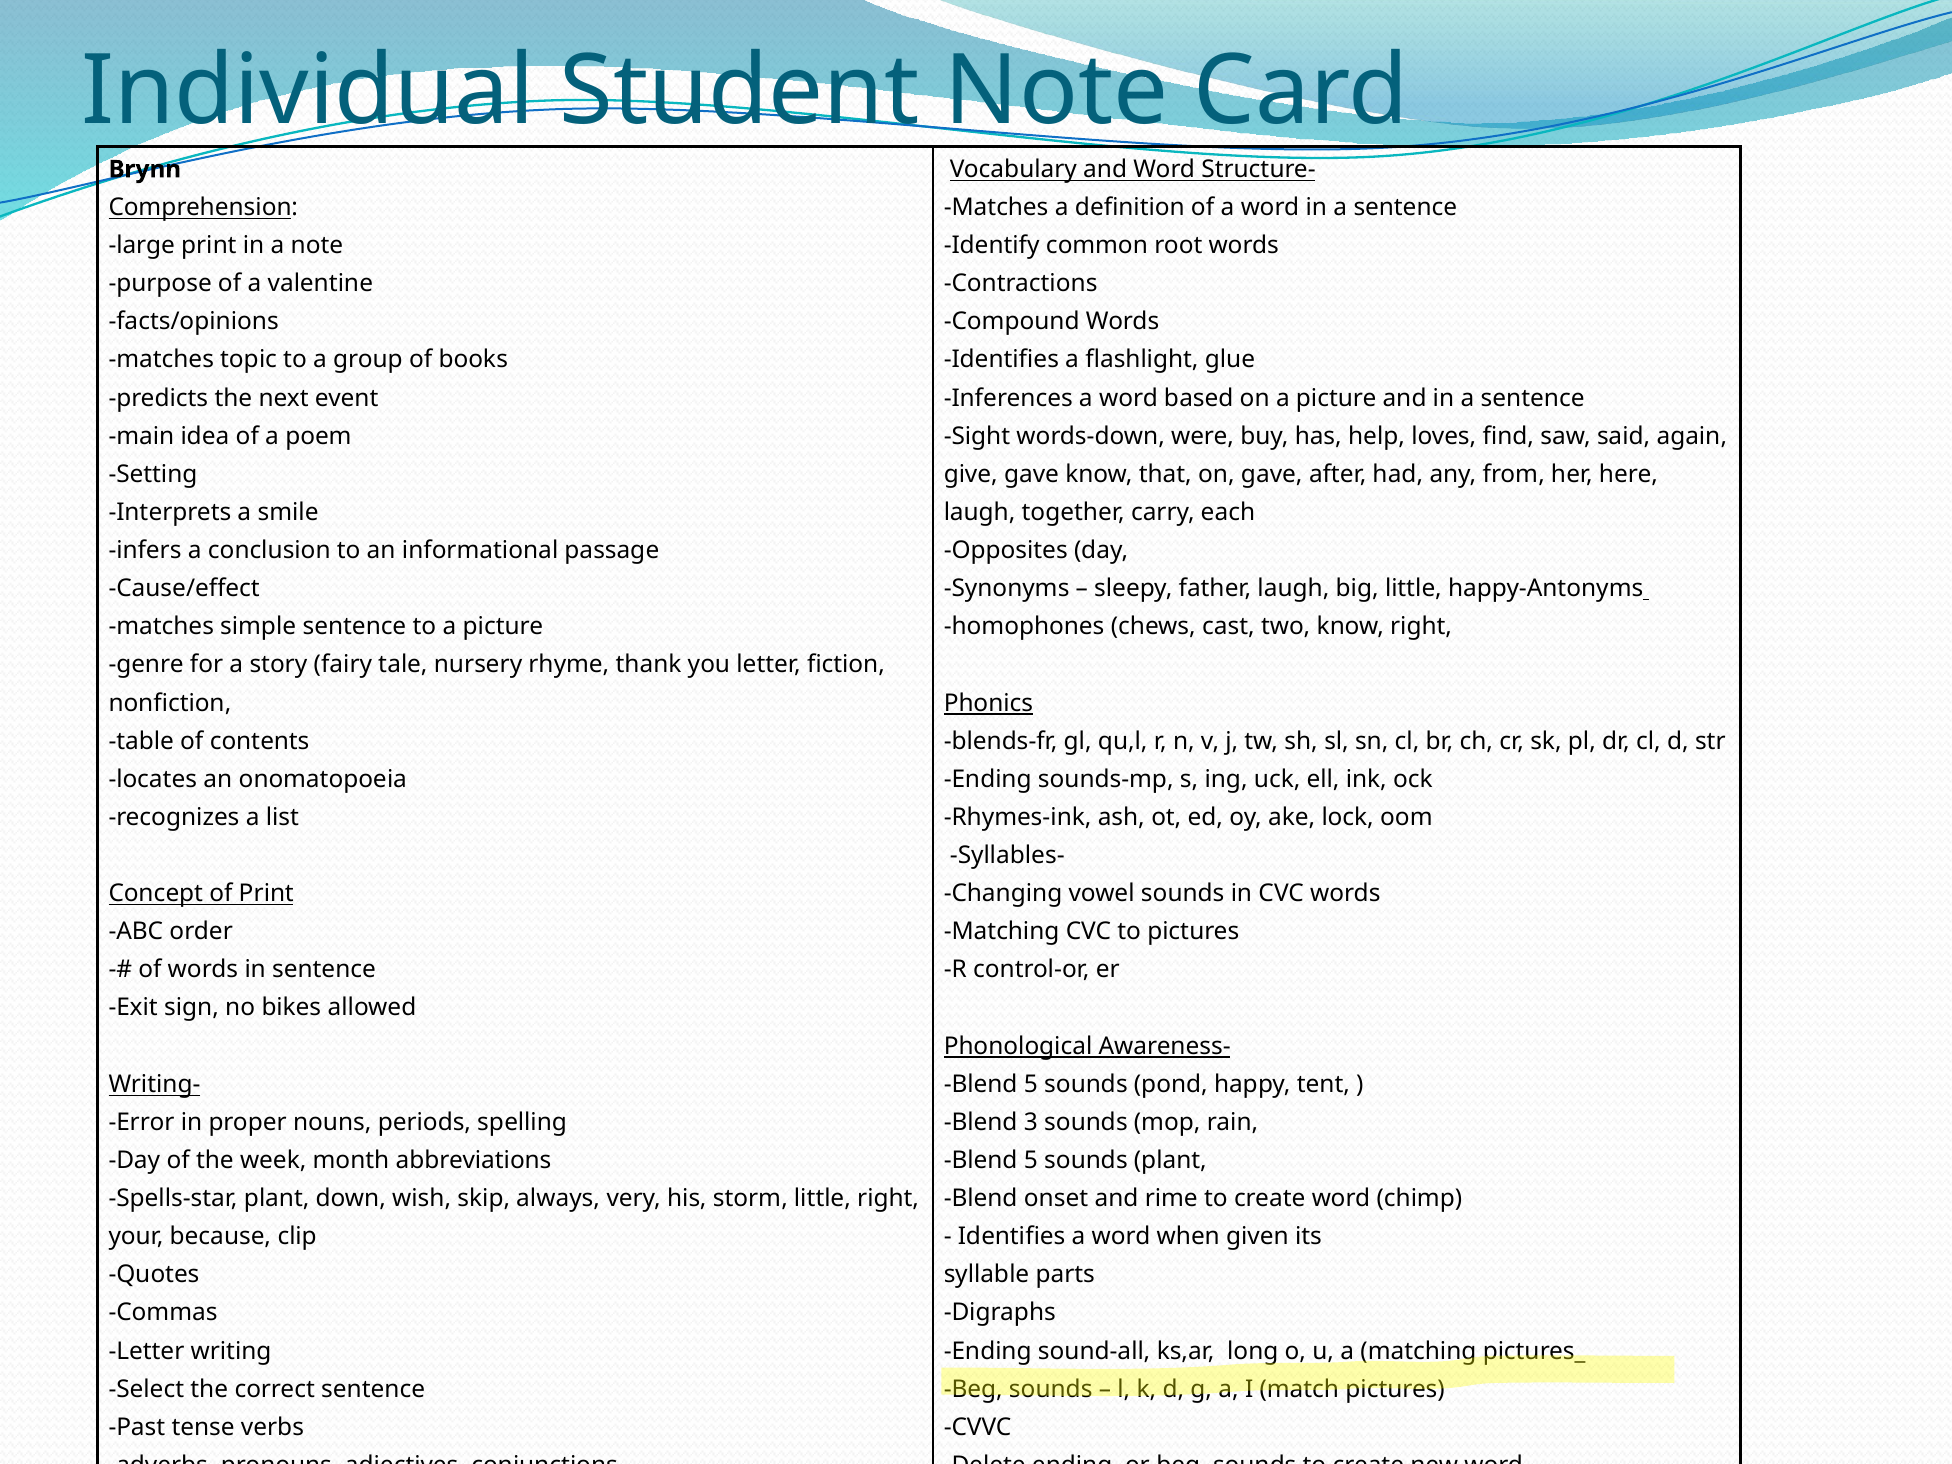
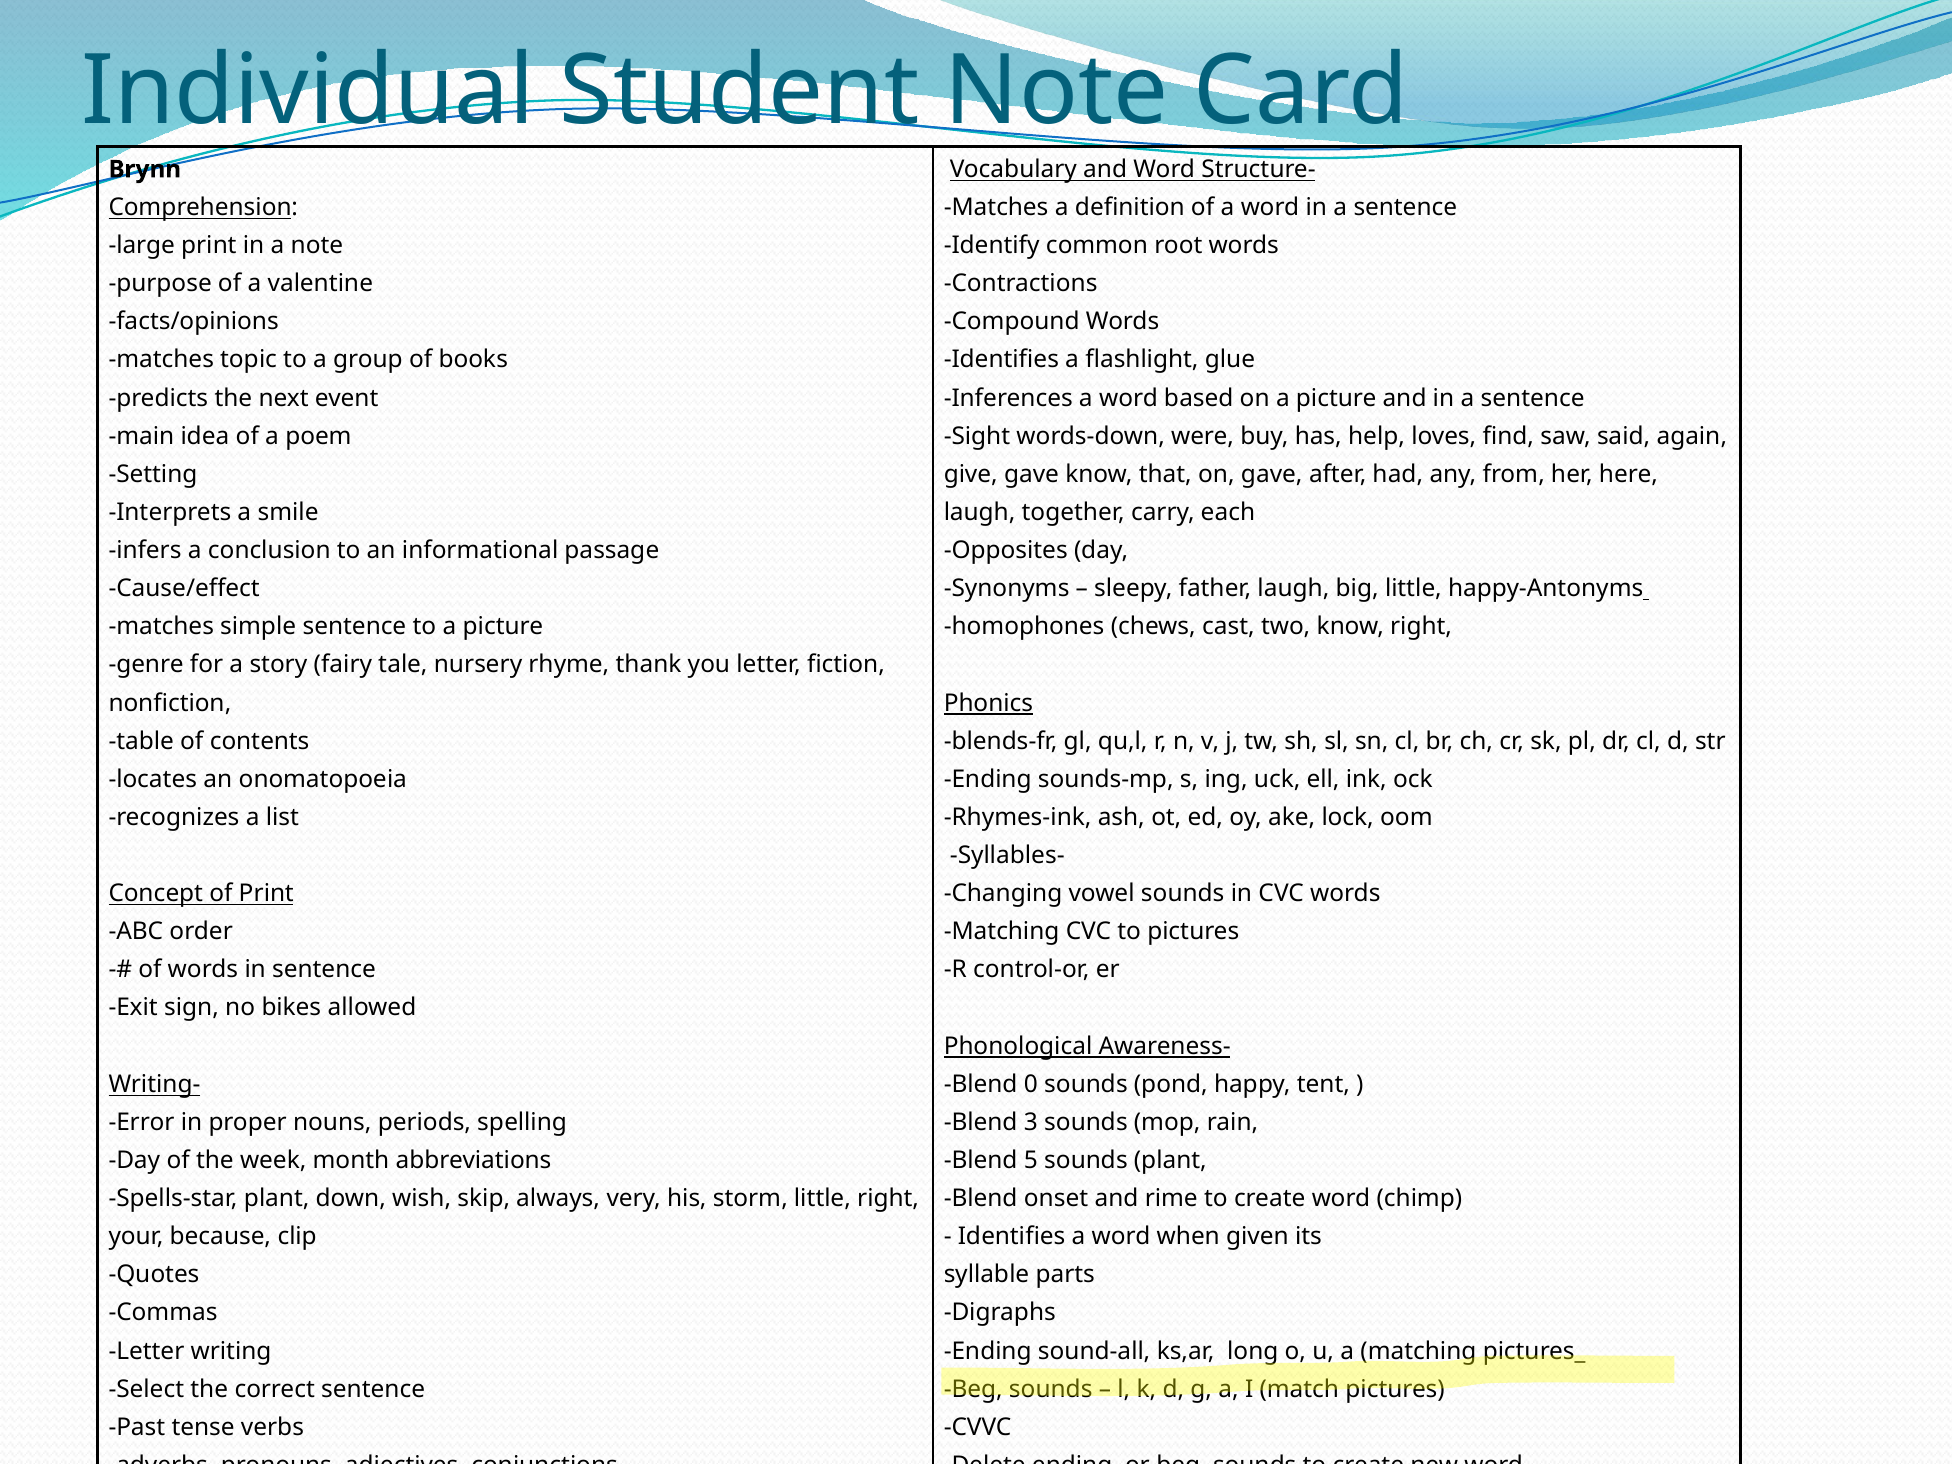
5 at (1031, 1084): 5 -> 0
